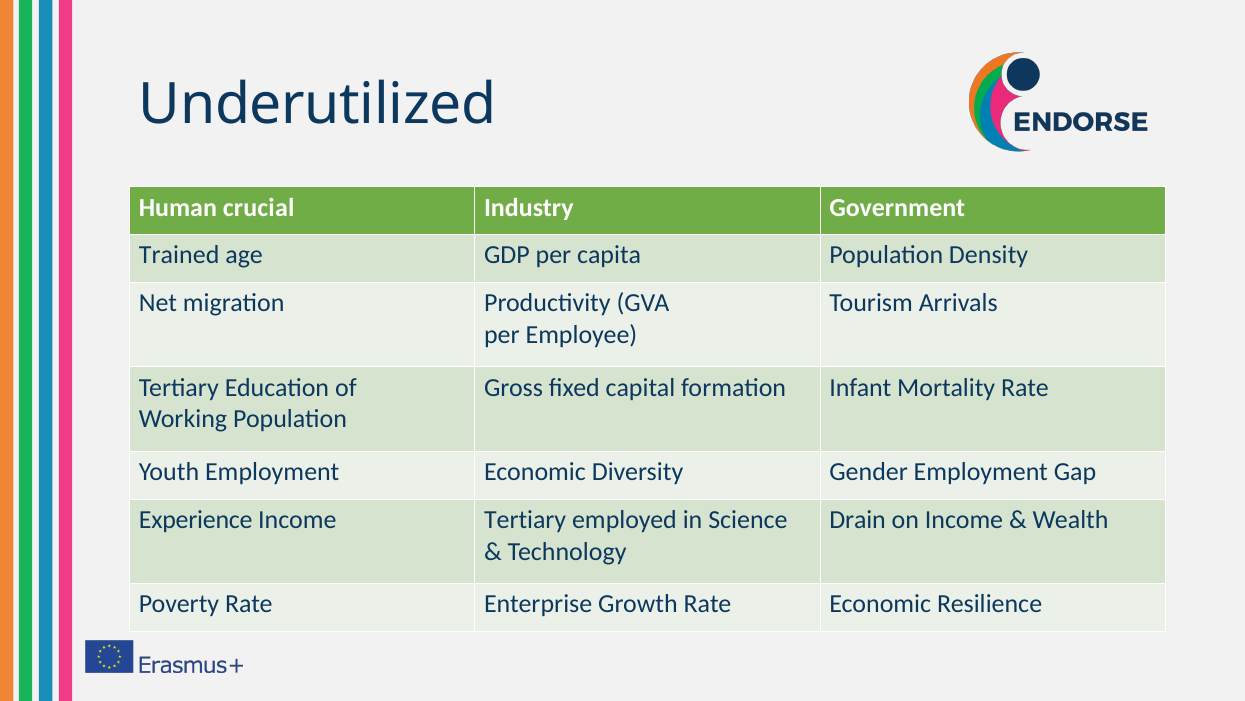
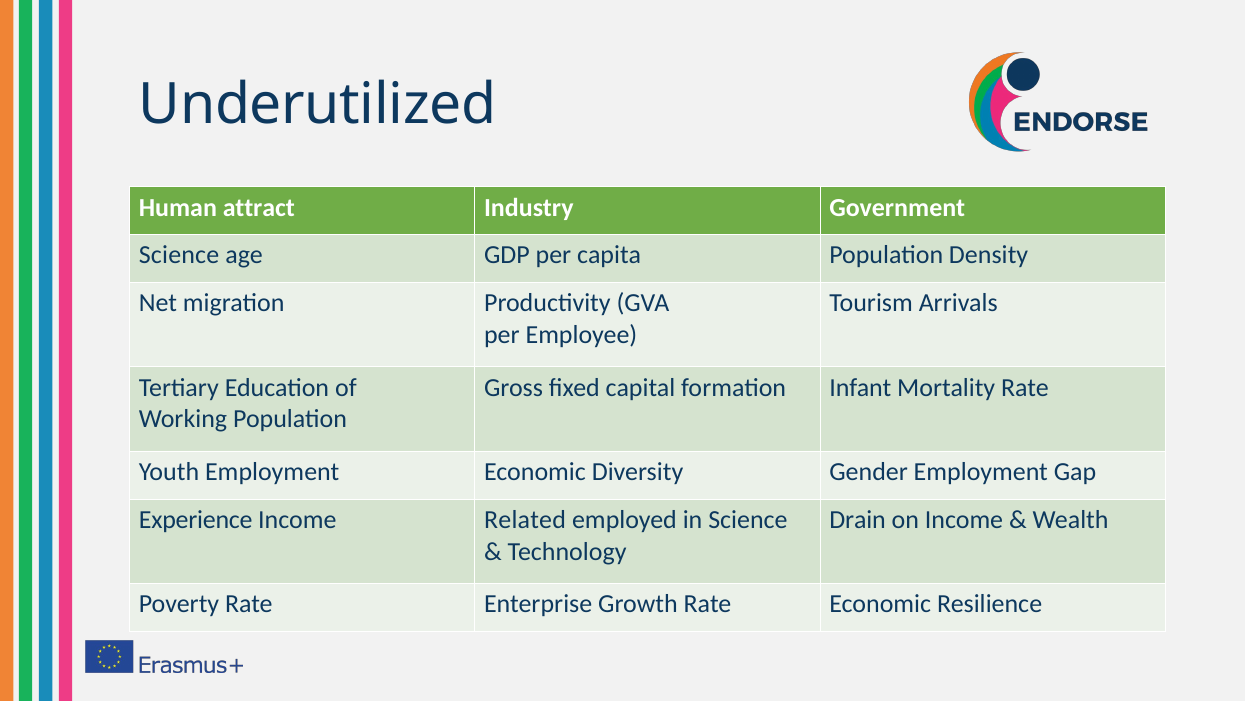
crucial: crucial -> attract
Trained at (179, 255): Trained -> Science
Income Tertiary: Tertiary -> Related
